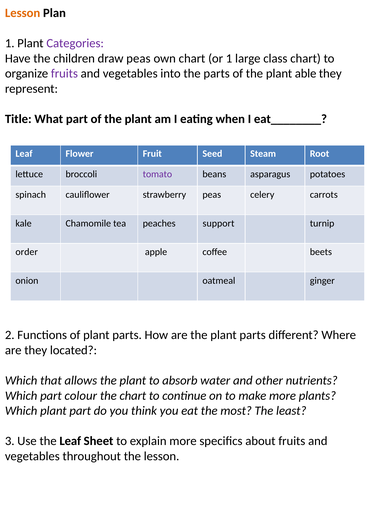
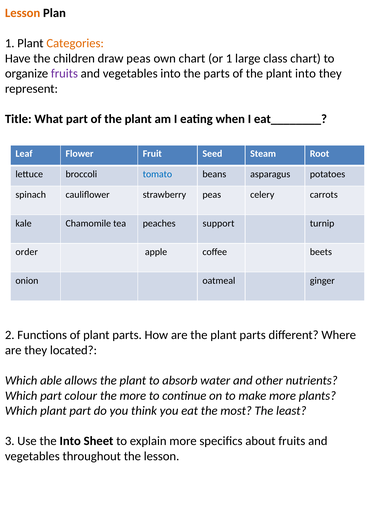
Categories colour: purple -> orange
plant able: able -> into
tomato colour: purple -> blue
that: that -> able
the chart: chart -> more
the Leaf: Leaf -> Into
